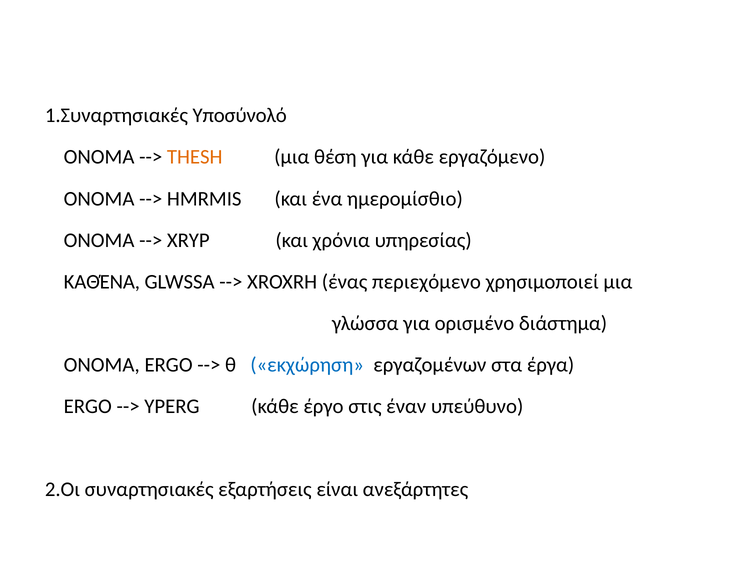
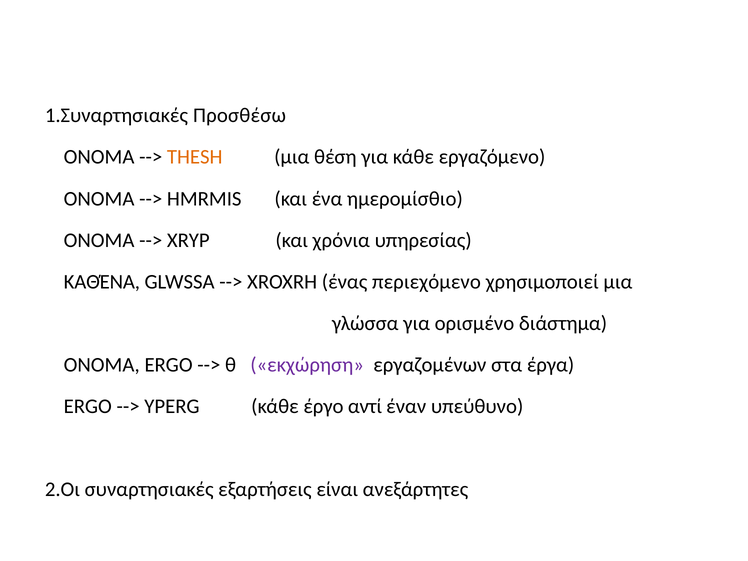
Υποσύνολό: Υποσύνολό -> Προσθέσω
εκχώρηση colour: blue -> purple
στις: στις -> αντί
